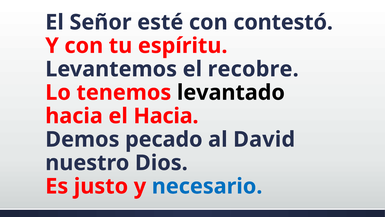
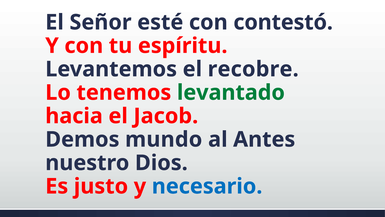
levantado colour: black -> green
el Hacia: Hacia -> Jacob
pecado: pecado -> mundo
David: David -> Antes
